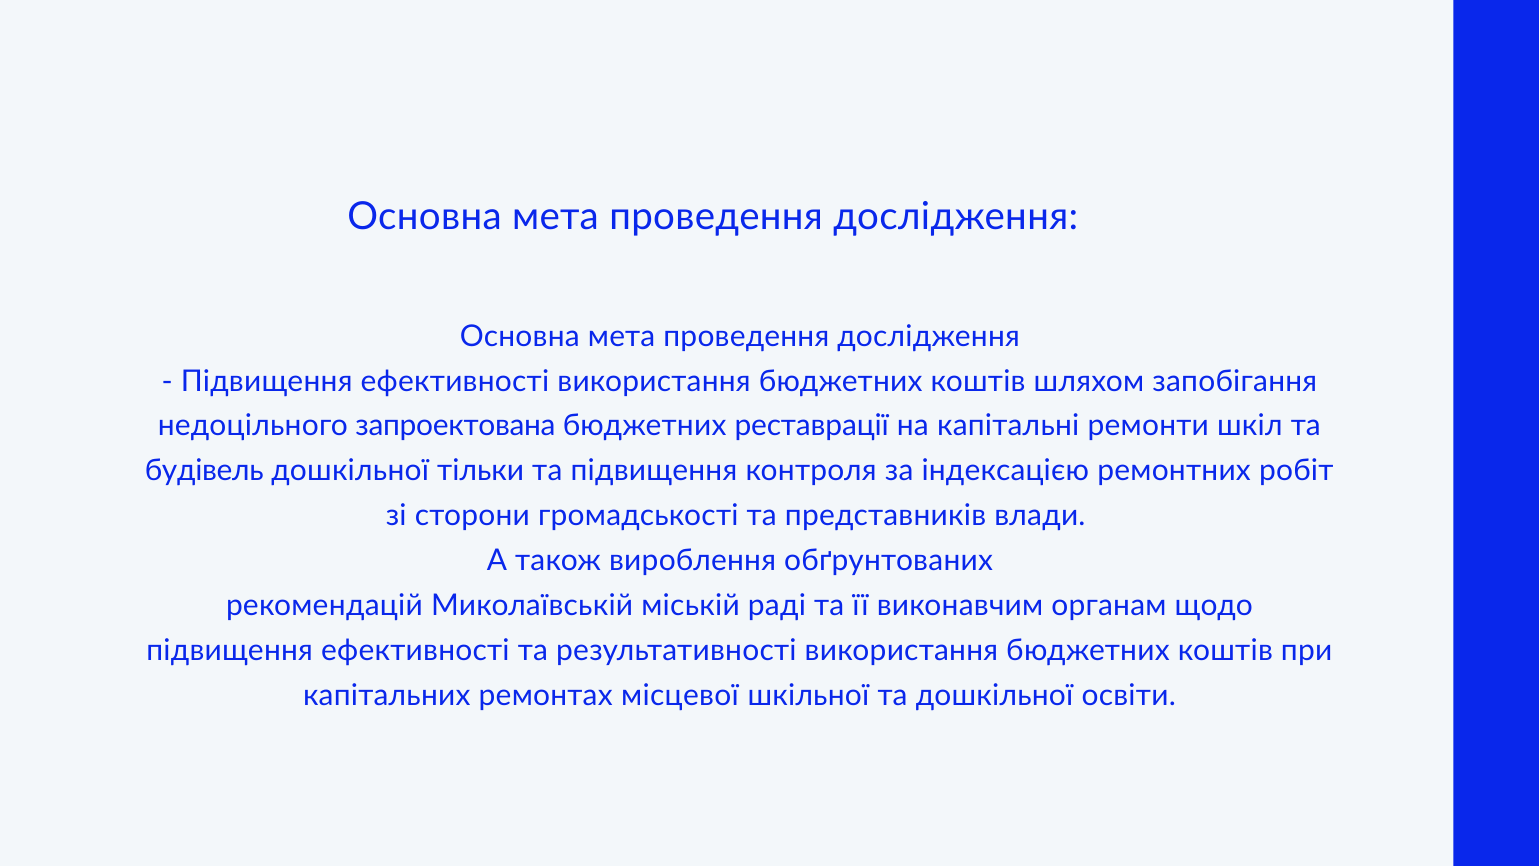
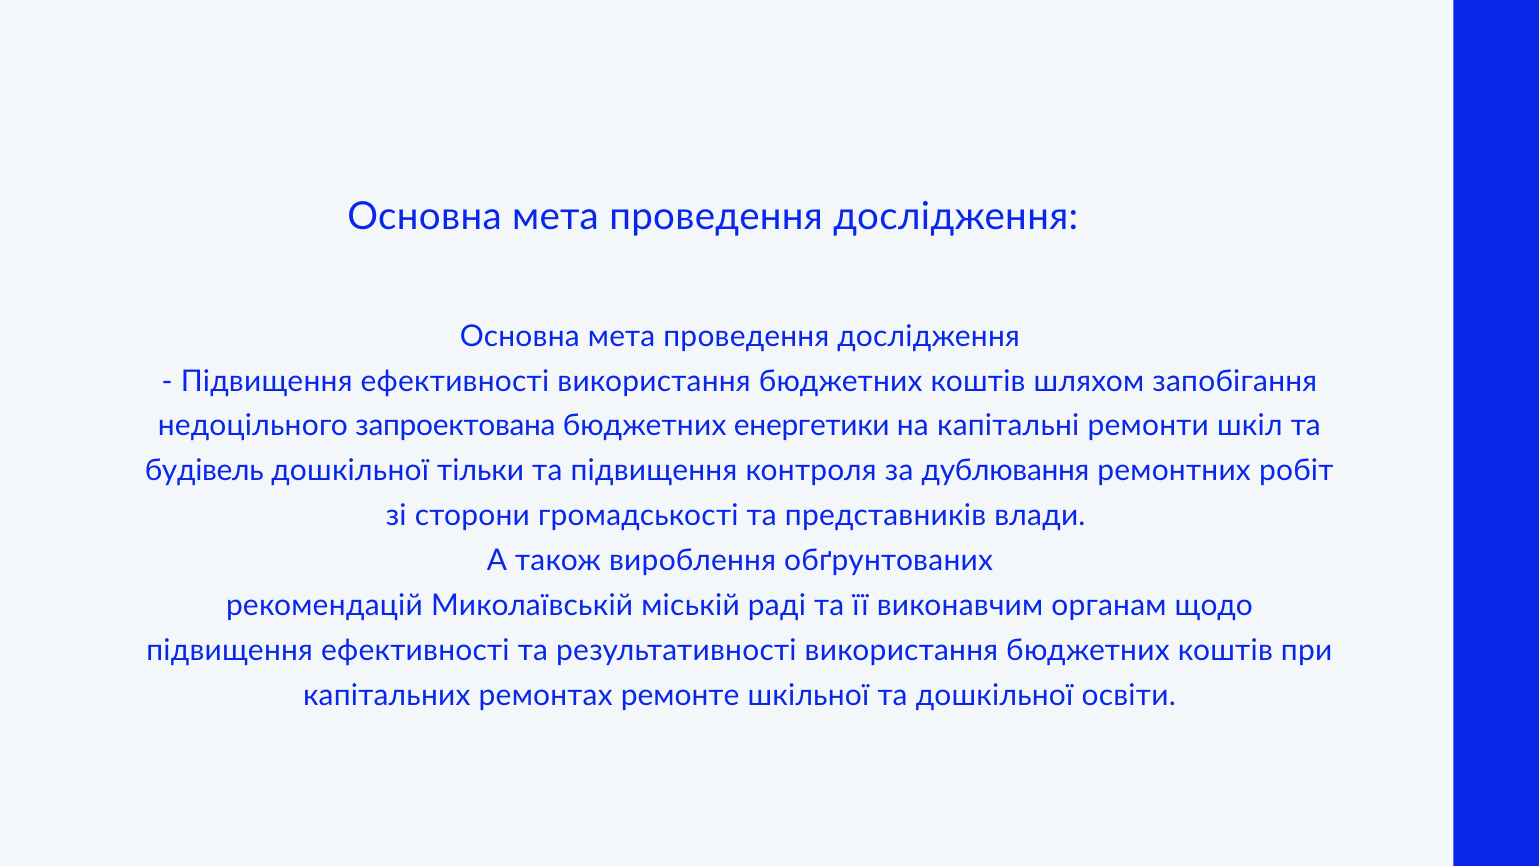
реставрації: реставрації -> енергетики
індексацією: індексацією -> дублювання
місцевої: місцевої -> ремонте
